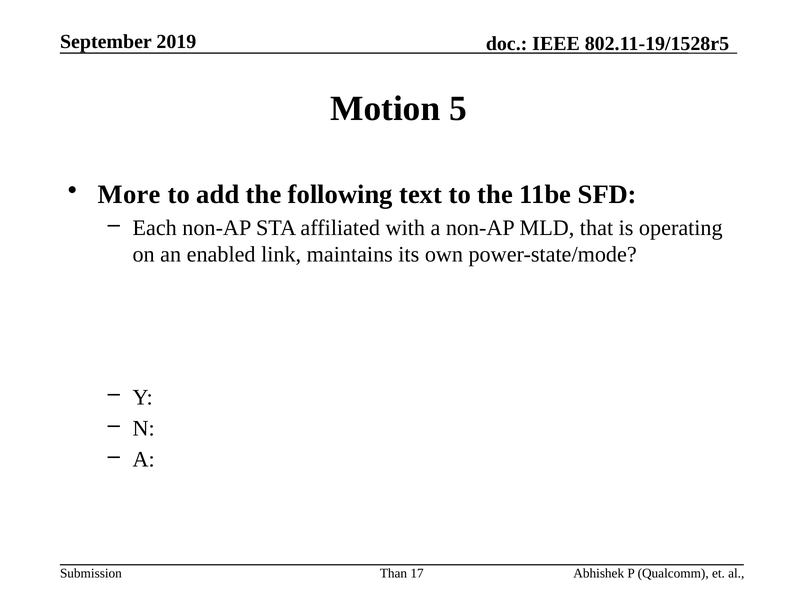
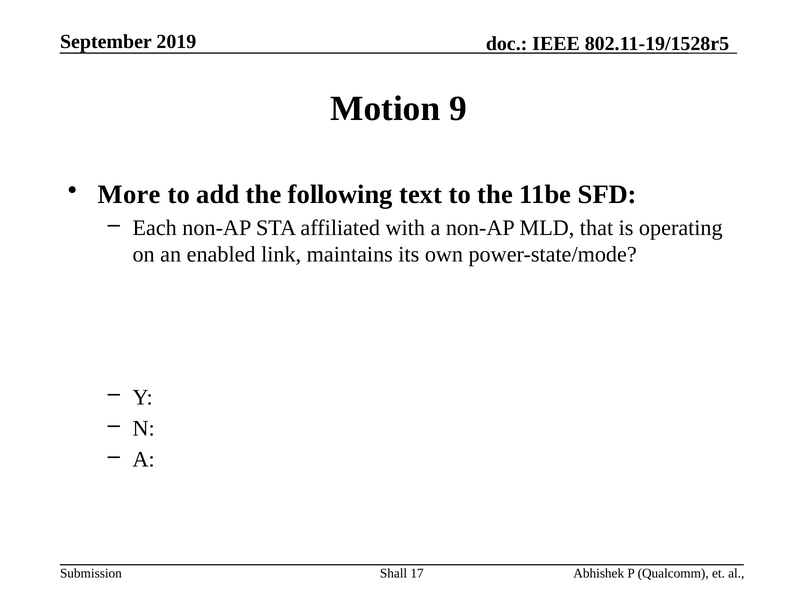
5: 5 -> 9
Than: Than -> Shall
